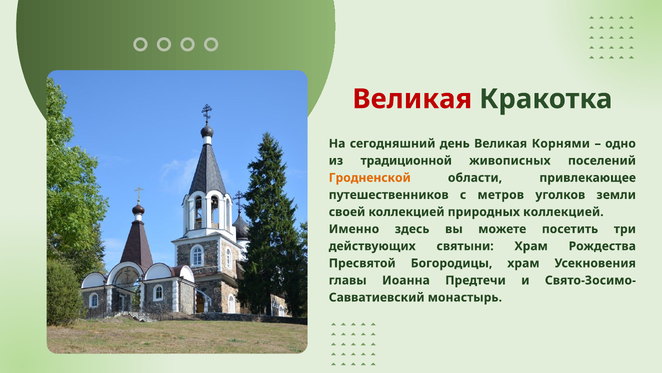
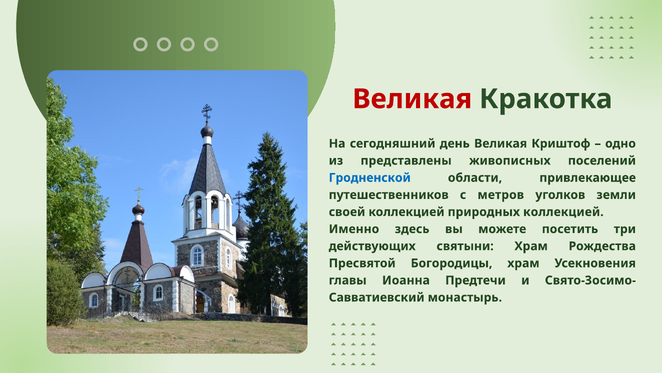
Корнями: Корнями -> Криштоф
традиционной: традиционной -> представлены
Гродненской colour: orange -> blue
